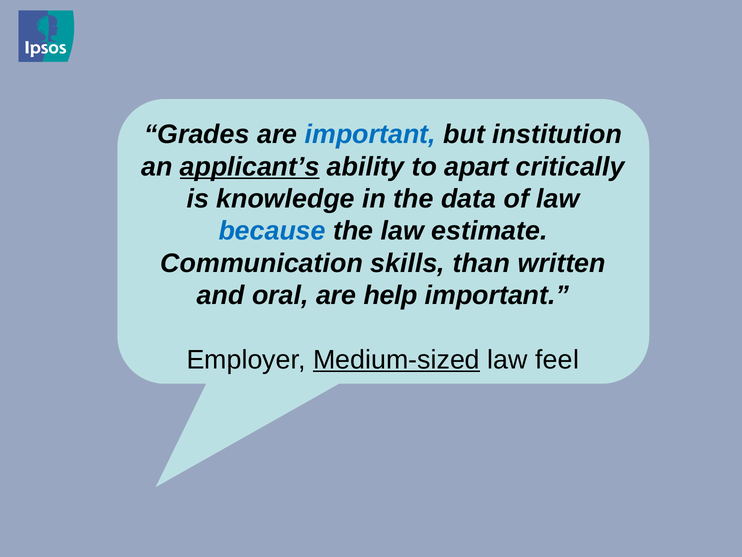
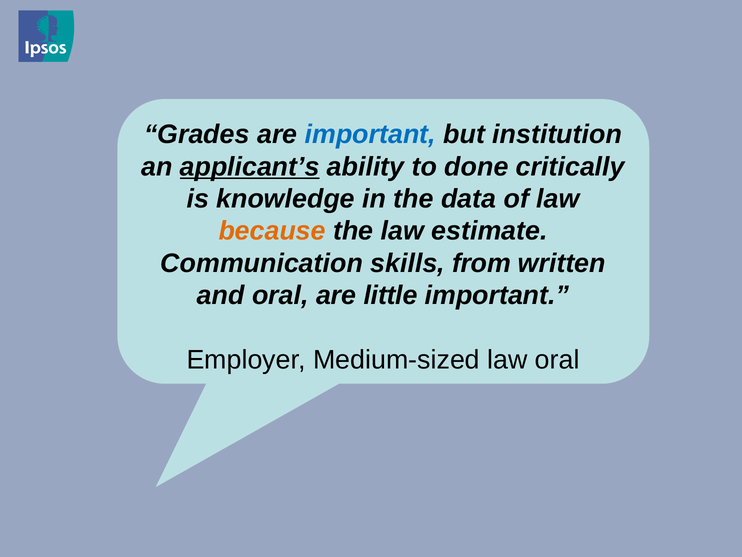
apart: apart -> done
because colour: blue -> orange
than: than -> from
help: help -> little
Medium-sized underline: present -> none
law feel: feel -> oral
